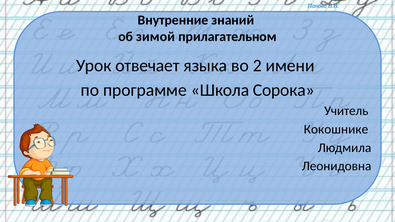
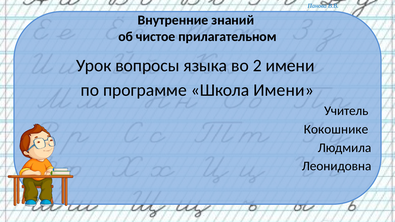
зимой: зимой -> чистое
отвечает: отвечает -> вопросы
Школа Сорока: Сорока -> Имени
